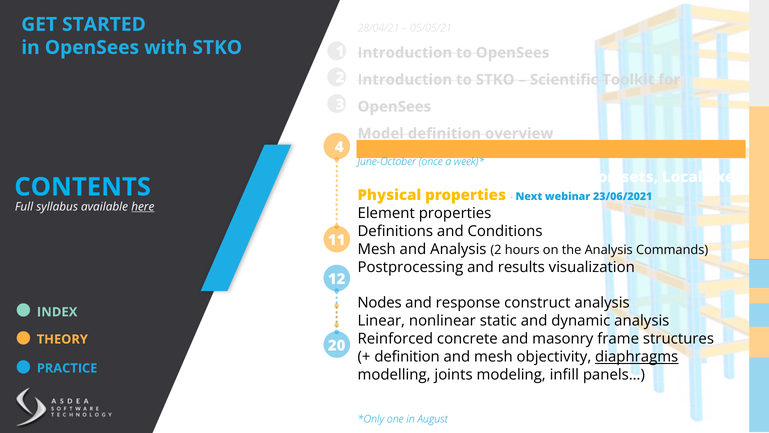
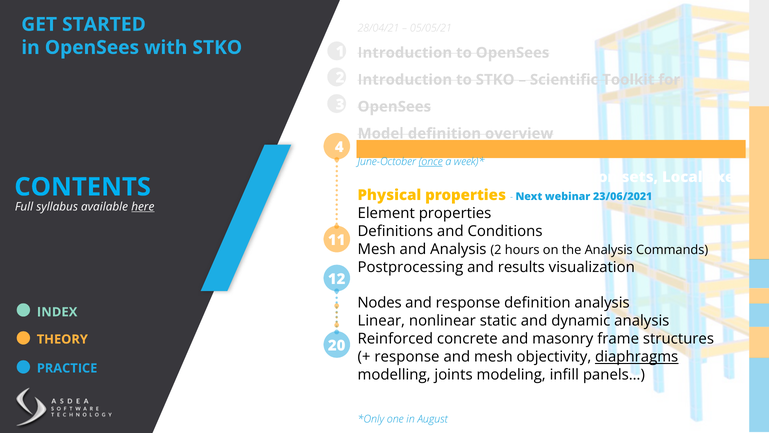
once underline: none -> present
response construct: construct -> definition
definition at (407, 357): definition -> response
